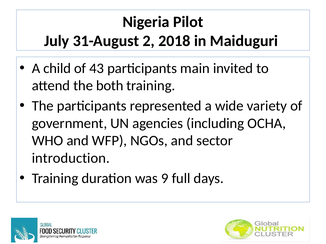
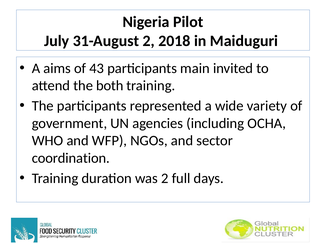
child: child -> aims
introduction: introduction -> coordination
was 9: 9 -> 2
